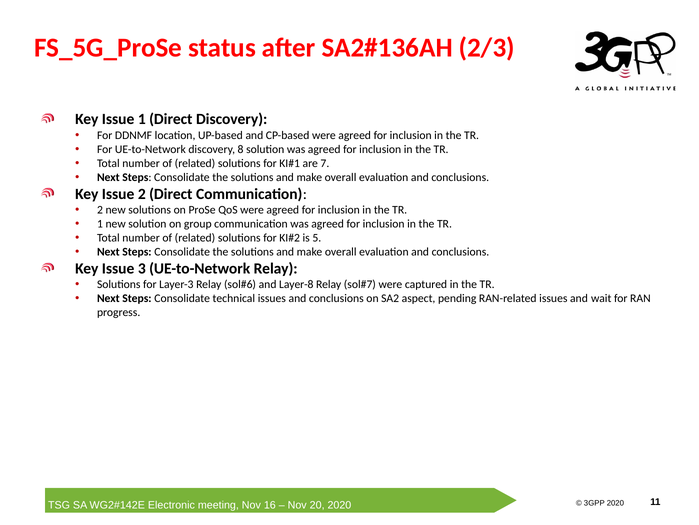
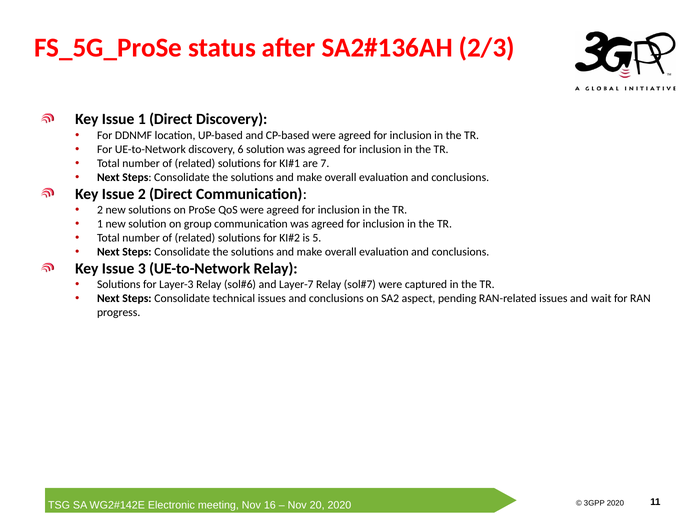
8: 8 -> 6
Layer-8: Layer-8 -> Layer-7
